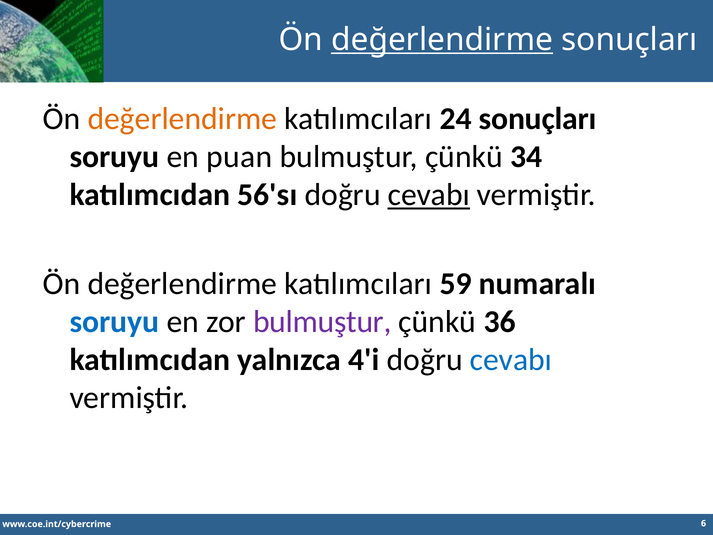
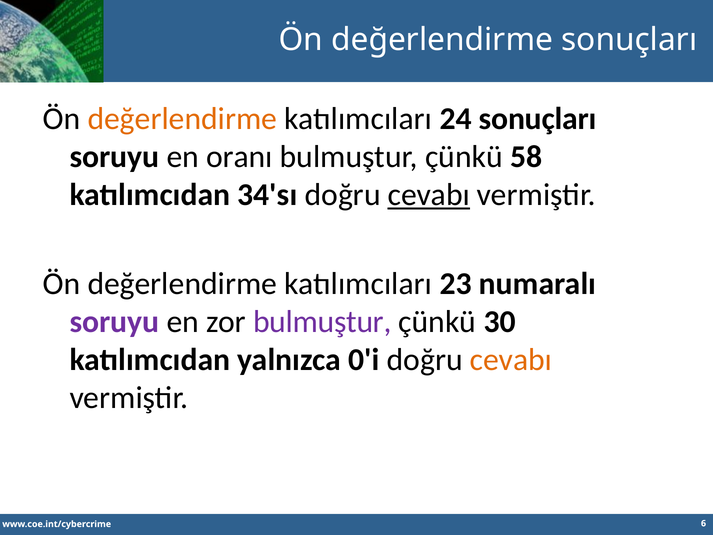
değerlendirme at (442, 40) underline: present -> none
puan: puan -> oranı
34: 34 -> 58
56'sı: 56'sı -> 34'sı
59: 59 -> 23
soruyu at (114, 322) colour: blue -> purple
36: 36 -> 30
4'i: 4'i -> 0'i
cevabı at (511, 360) colour: blue -> orange
